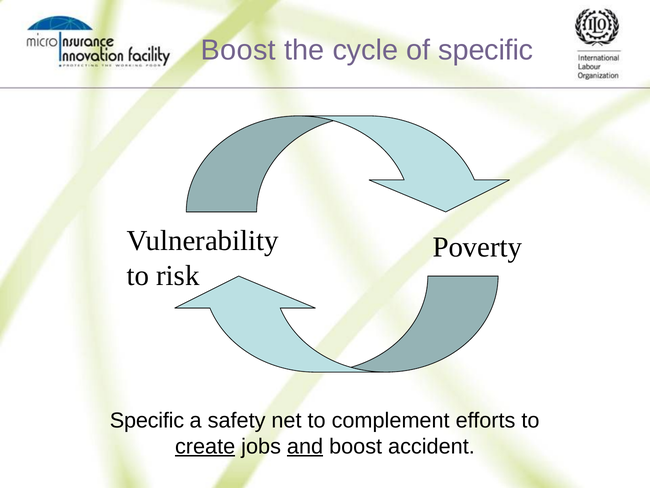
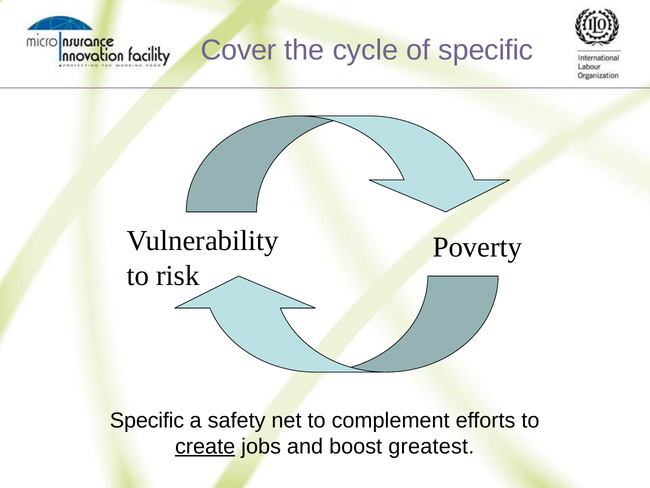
Boost at (238, 50): Boost -> Cover
and underline: present -> none
accident: accident -> greatest
